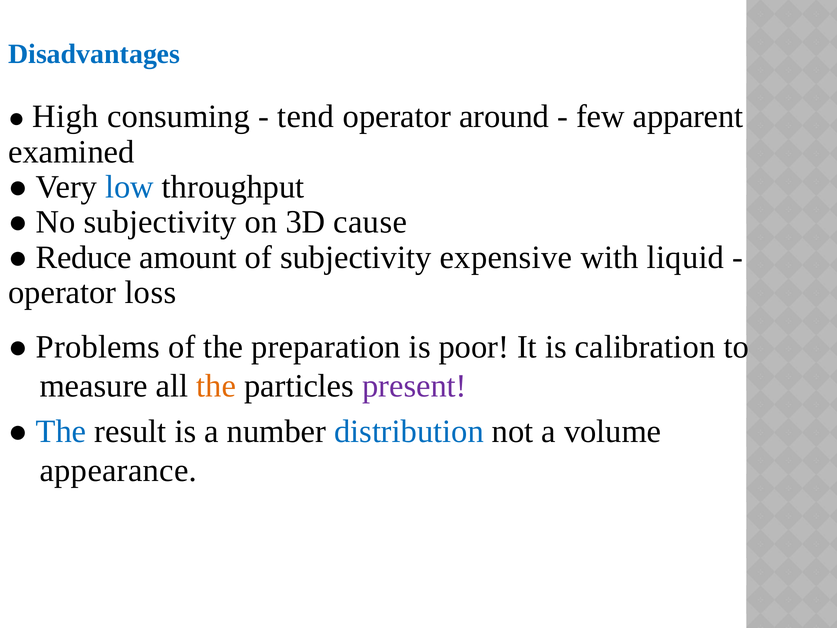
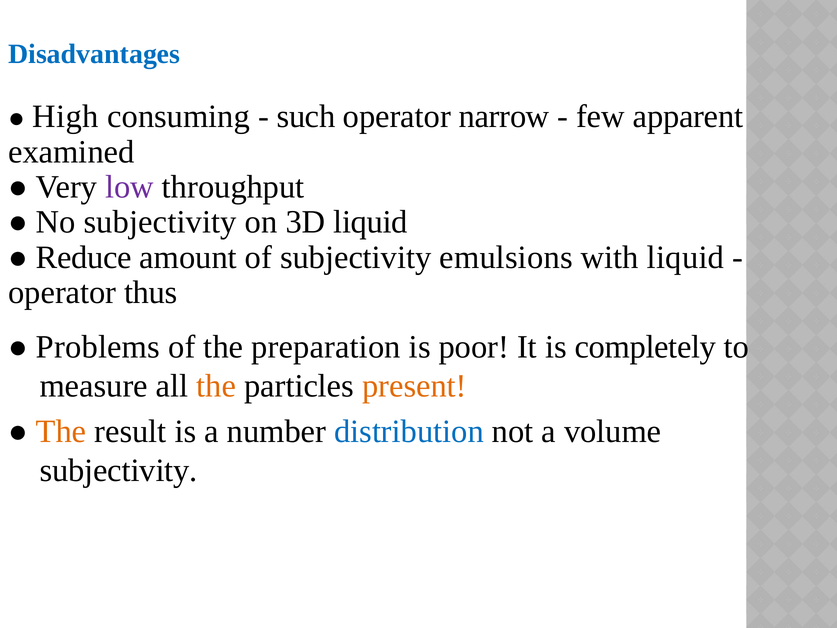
tend: tend -> such
around: around -> narrow
low colour: blue -> purple
3D cause: cause -> liquid
expensive: expensive -> emulsions
loss: loss -> thus
calibration: calibration -> completely
present colour: purple -> orange
The at (61, 431) colour: blue -> orange
appearance at (118, 471): appearance -> subjectivity
